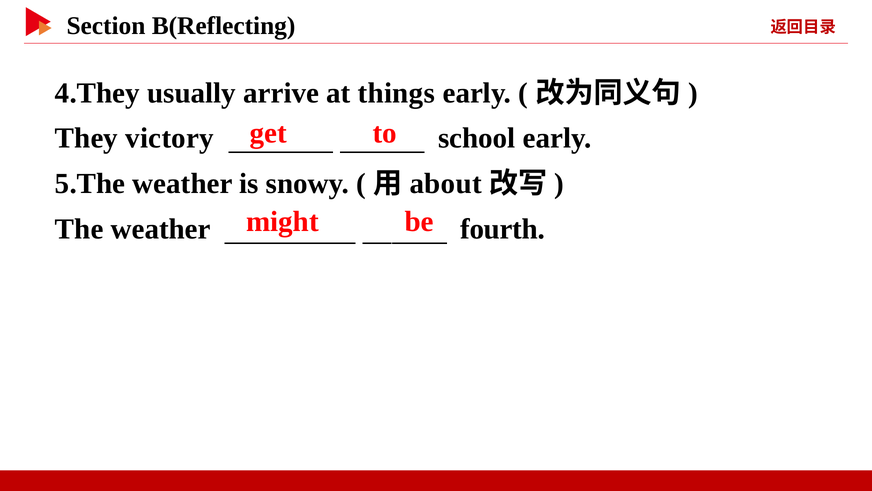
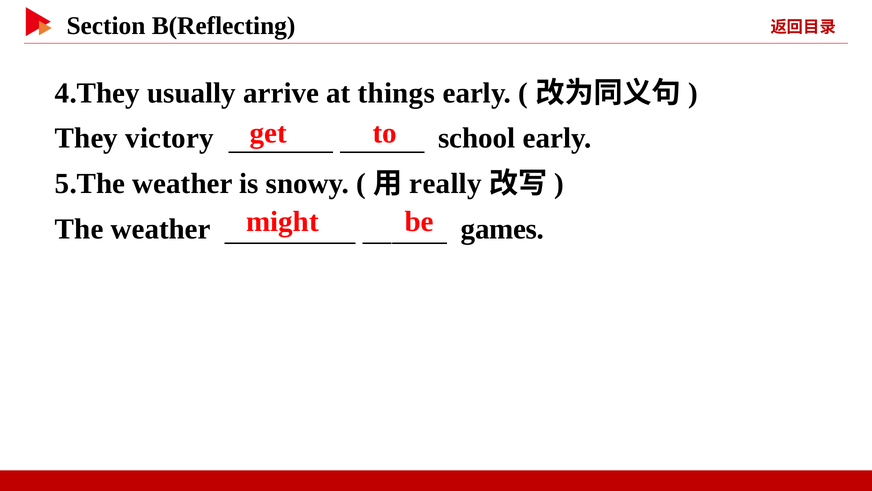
about: about -> really
fourth: fourth -> games
